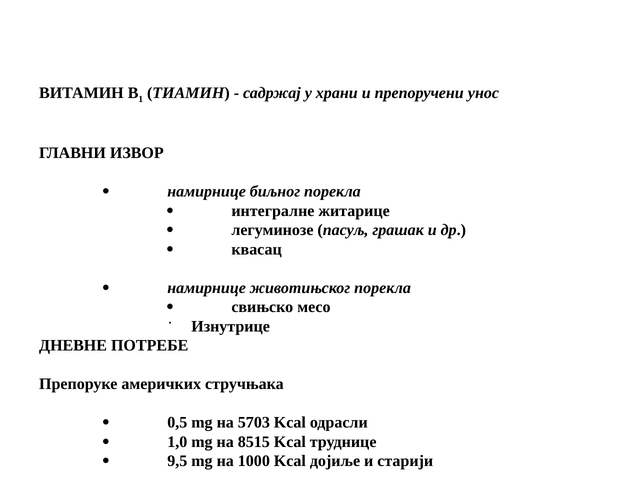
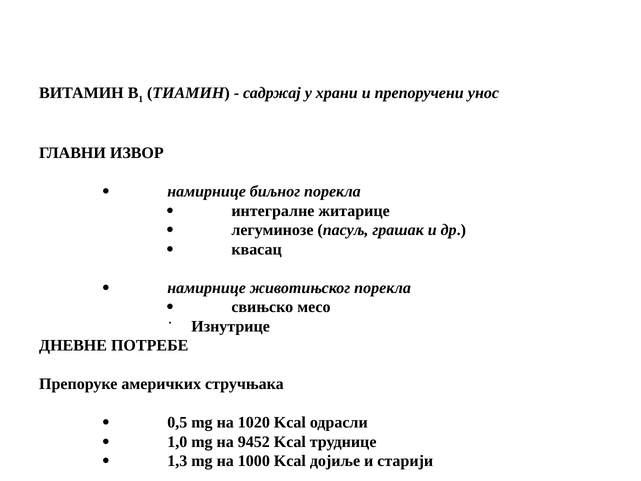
5703: 5703 -> 1020
8515: 8515 -> 9452
9,5: 9,5 -> 1,3
